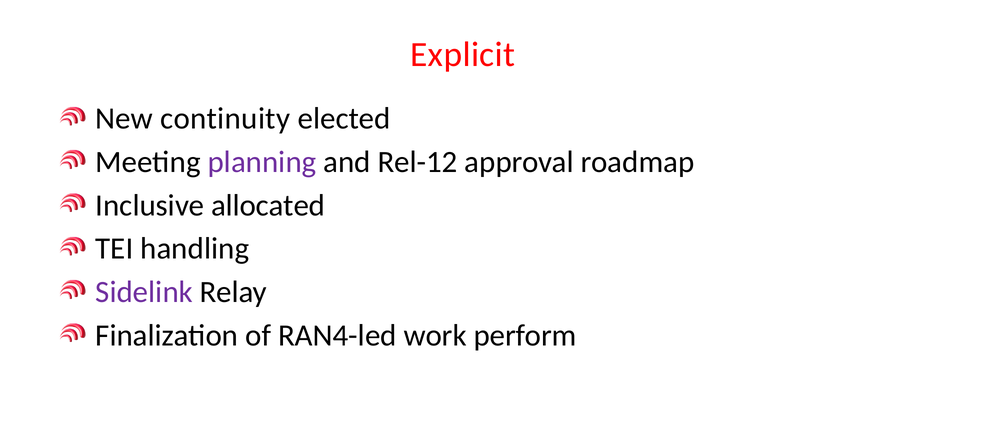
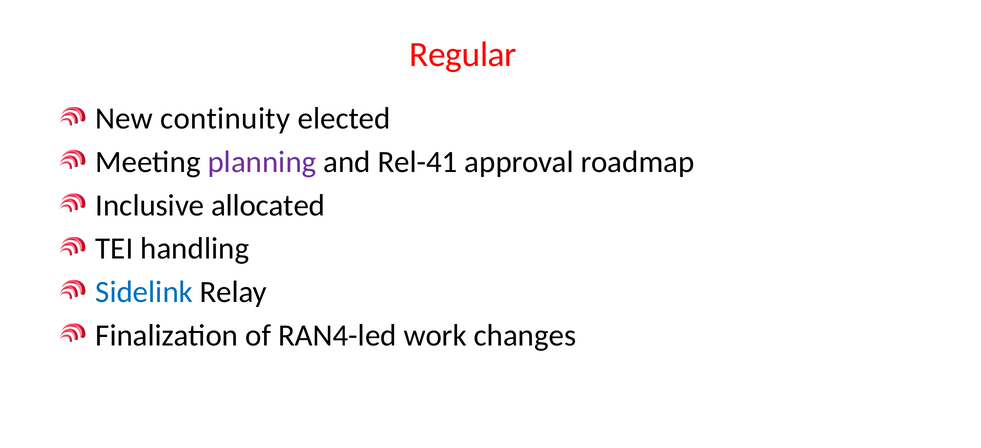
Explicit: Explicit -> Regular
Rel-12: Rel-12 -> Rel-41
Sidelink colour: purple -> blue
perform: perform -> changes
